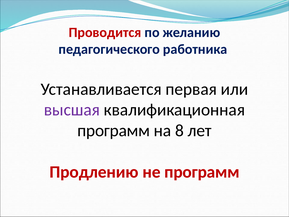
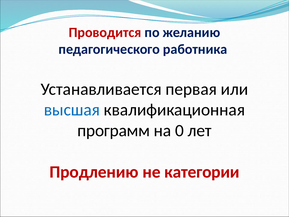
высшая colour: purple -> blue
8: 8 -> 0
не программ: программ -> категории
